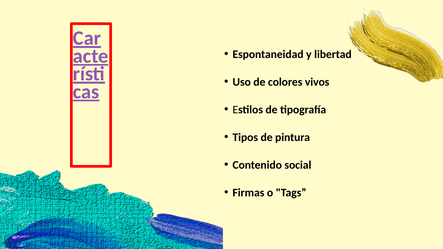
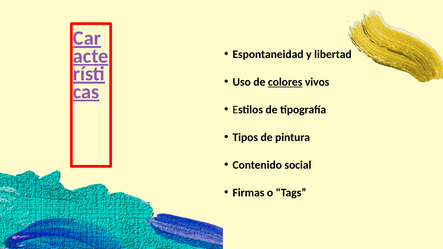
colores underline: none -> present
